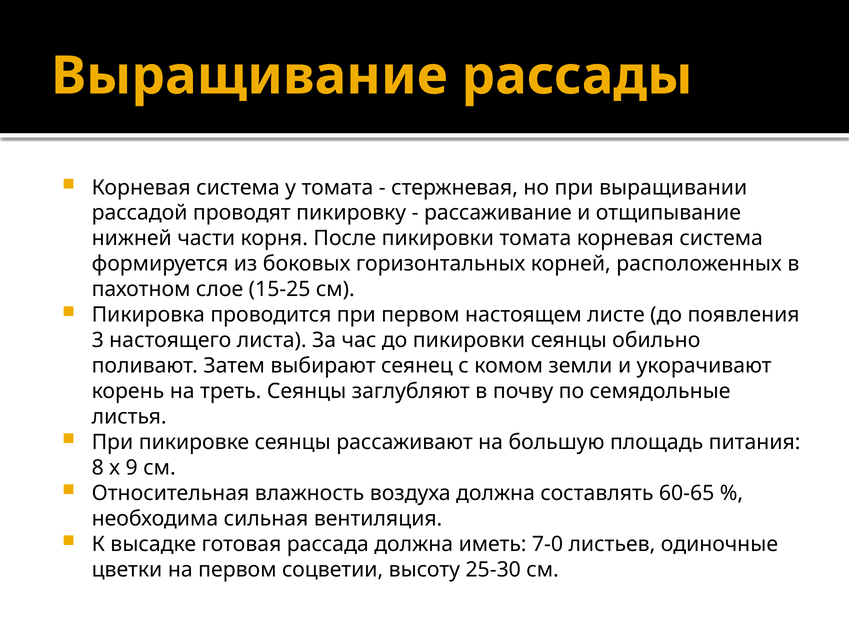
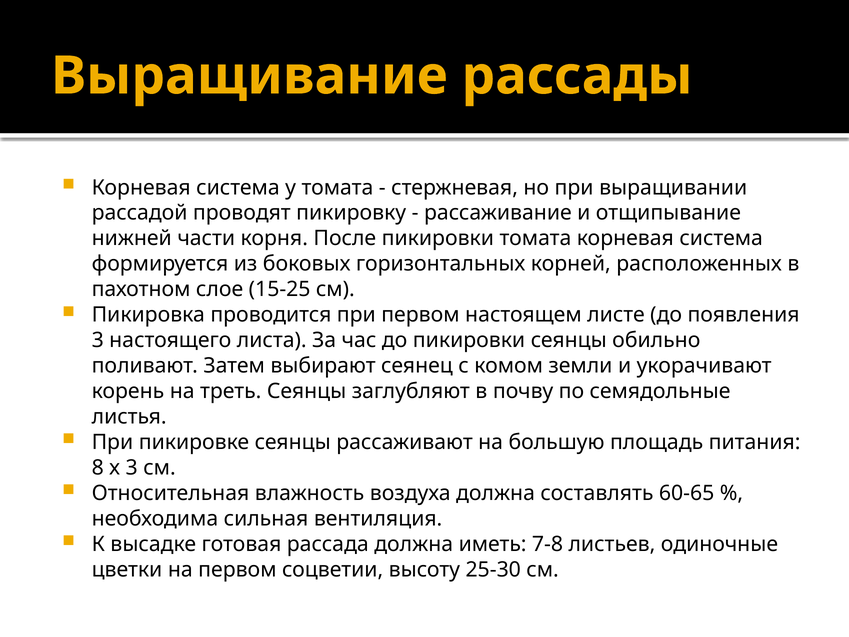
х 9: 9 -> 3
7-0: 7-0 -> 7-8
